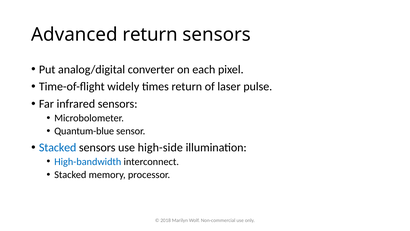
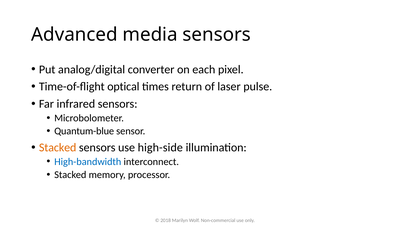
Advanced return: return -> media
widely: widely -> optical
Stacked at (58, 147) colour: blue -> orange
